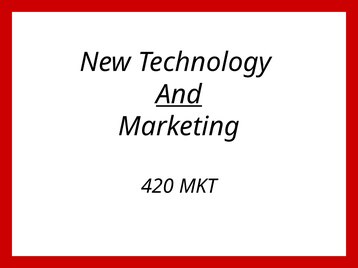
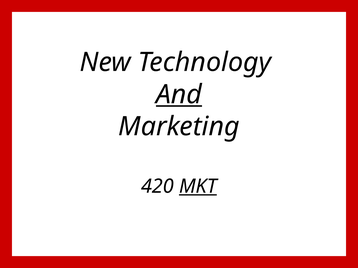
MKT underline: none -> present
